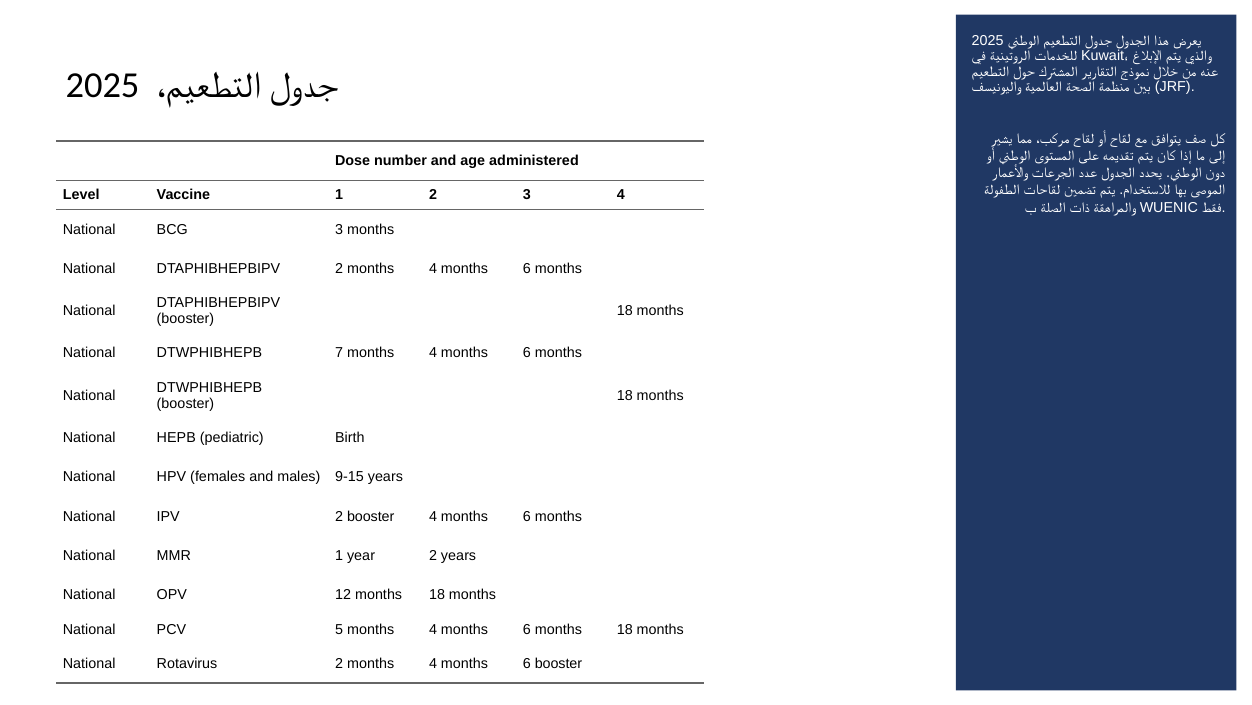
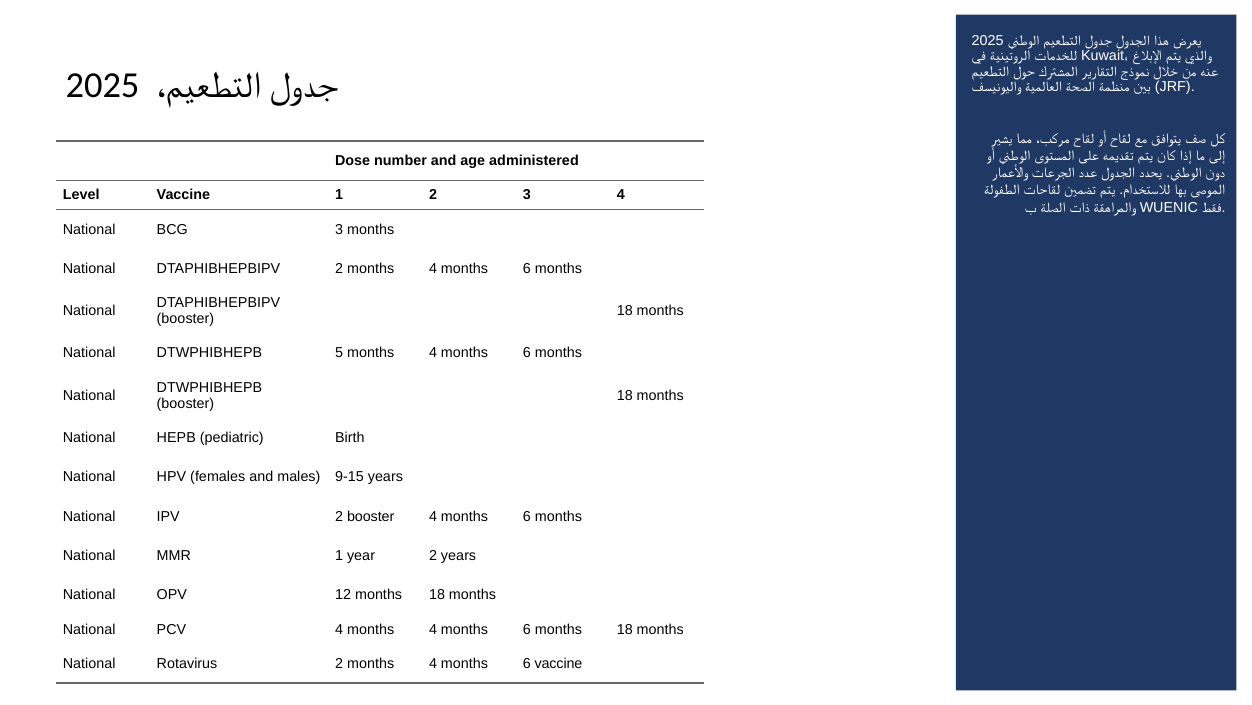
7: 7 -> 5
PCV 5: 5 -> 4
6 booster: booster -> vaccine
